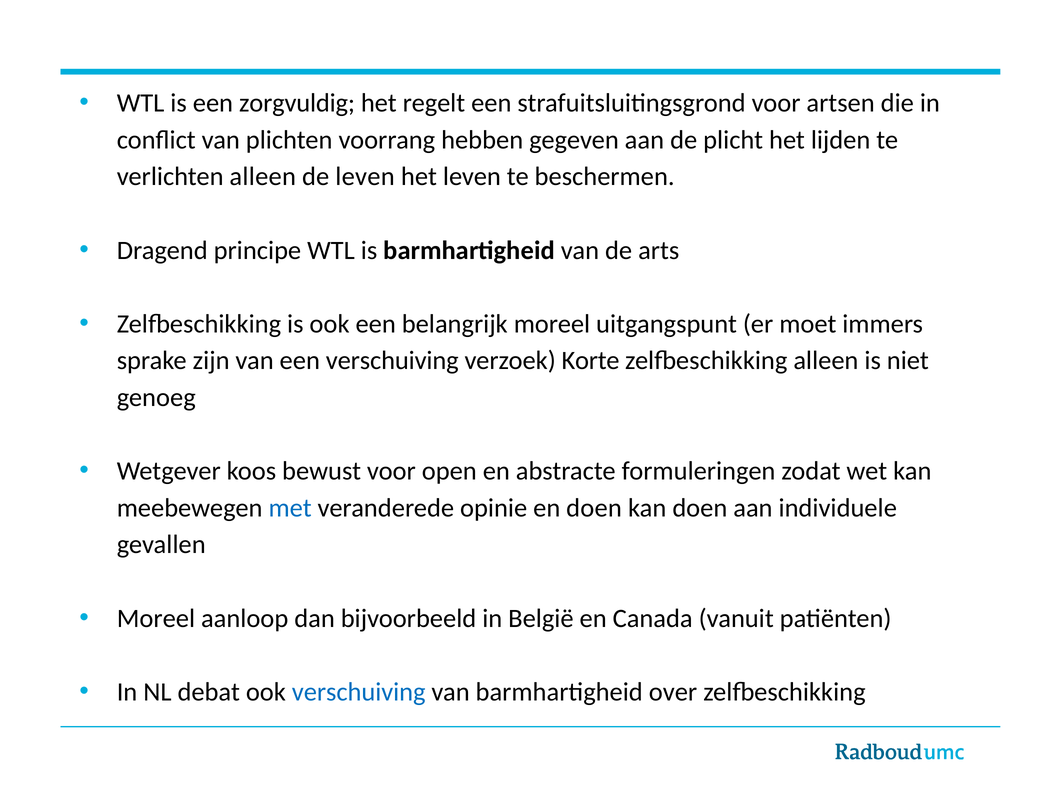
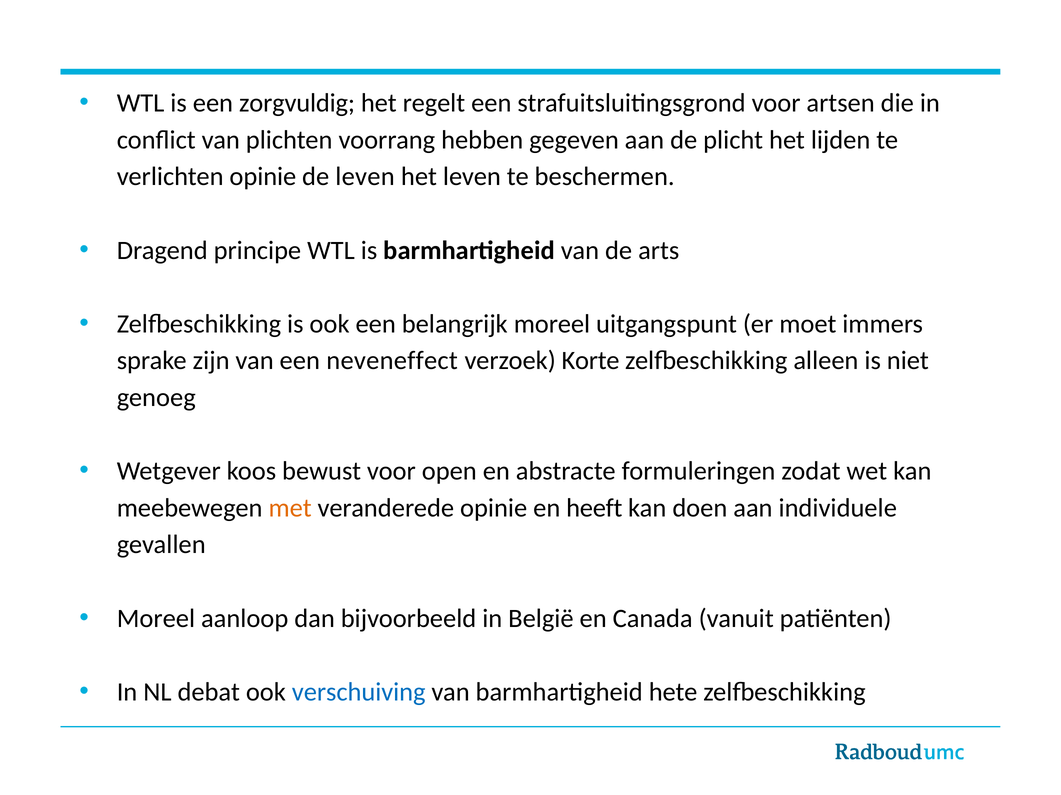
verlichten alleen: alleen -> opinie
een verschuiving: verschuiving -> neveneffect
met colour: blue -> orange
en doen: doen -> heeft
over: over -> hete
